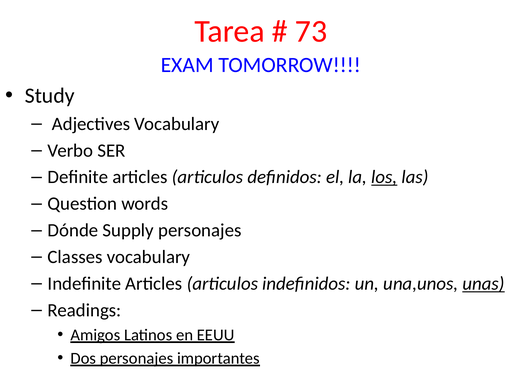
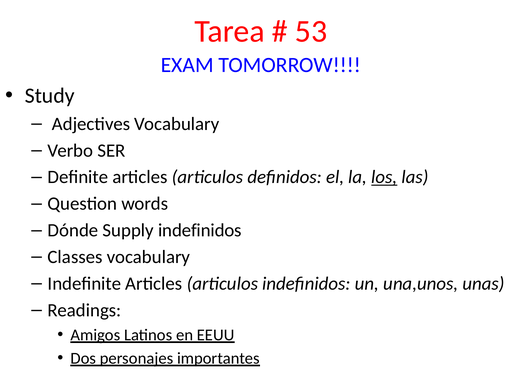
73: 73 -> 53
Supply personajes: personajes -> indefinidos
unas underline: present -> none
